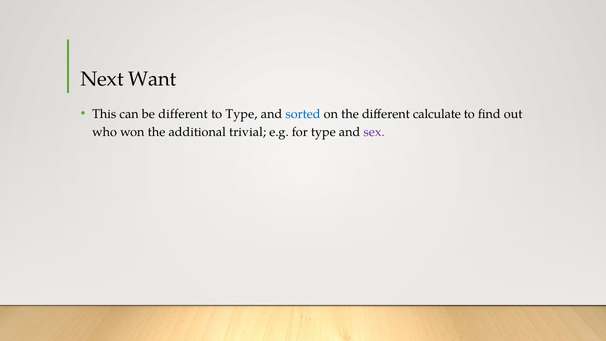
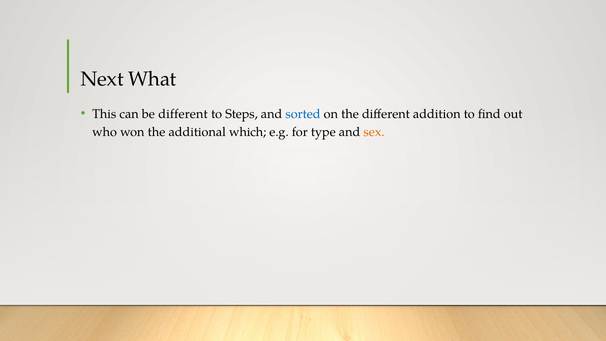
Want: Want -> What
to Type: Type -> Steps
calculate: calculate -> addition
trivial: trivial -> which
sex colour: purple -> orange
